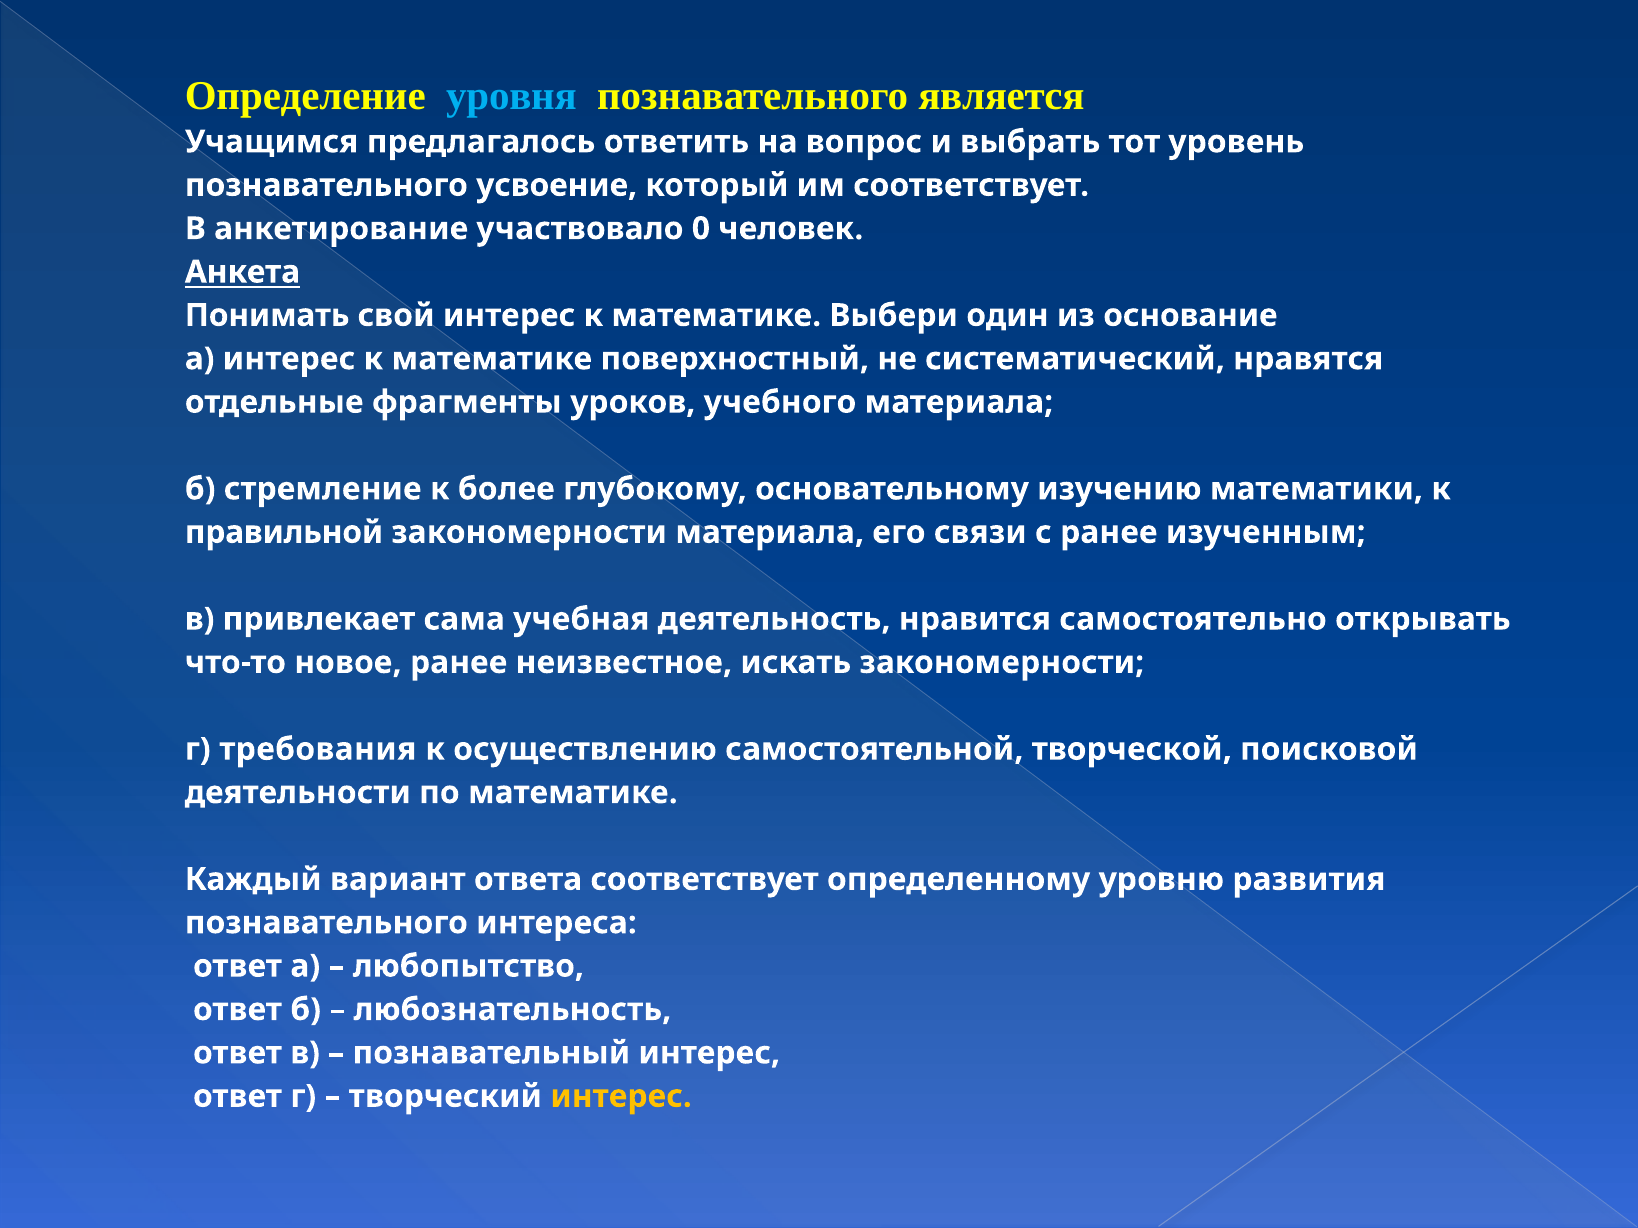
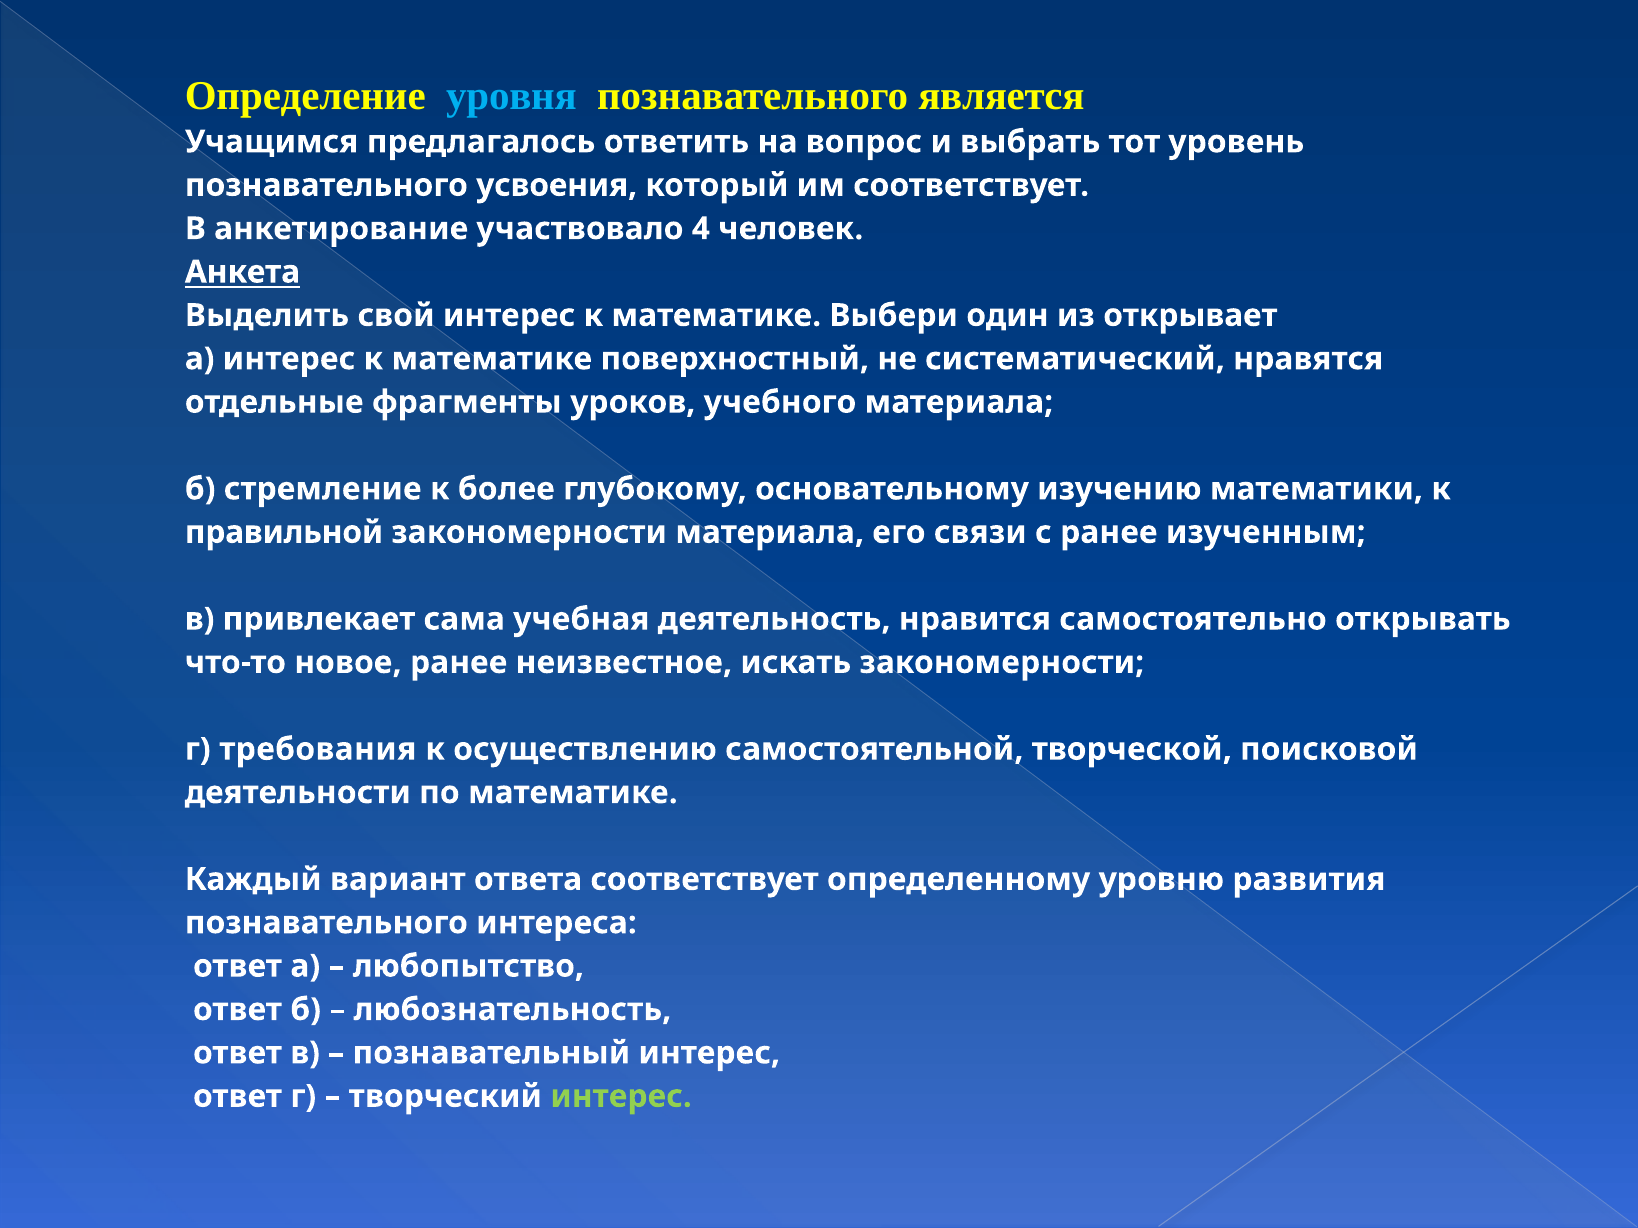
усвоение: усвоение -> усвоения
0: 0 -> 4
Понимать: Понимать -> Выделить
основание: основание -> открывает
интерес at (621, 1097) colour: yellow -> light green
